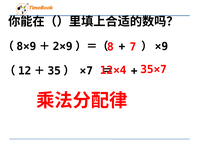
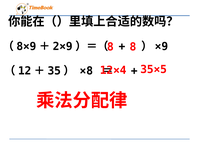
8 7: 7 -> 8
35×7: 35×7 -> 35×5
×7: ×7 -> ×8
